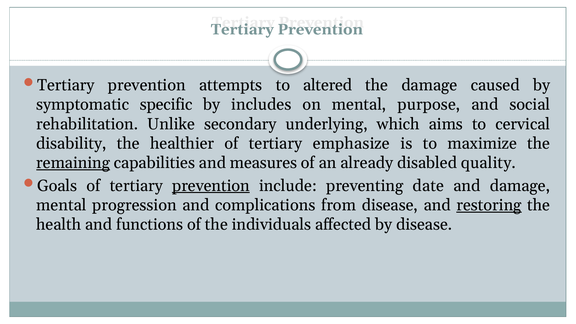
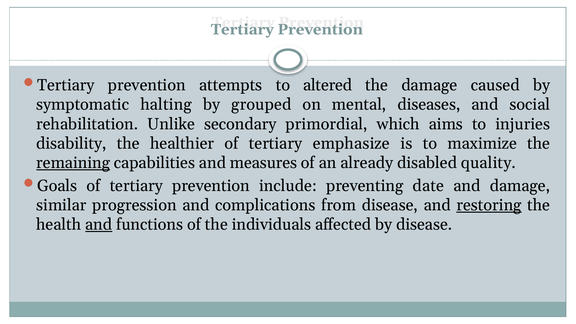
specific: specific -> halting
includes: includes -> grouped
purpose: purpose -> diseases
underlying: underlying -> primordial
cervical: cervical -> injuries
prevention at (211, 186) underline: present -> none
mental at (61, 205): mental -> similar
and at (99, 225) underline: none -> present
